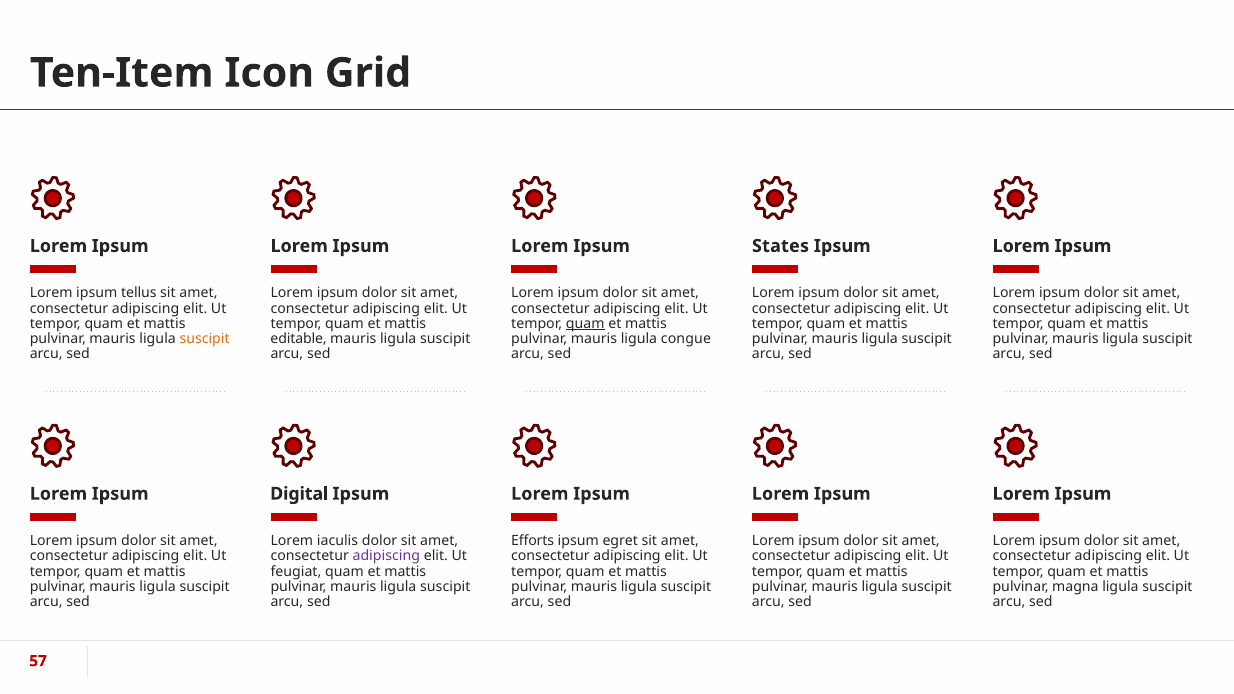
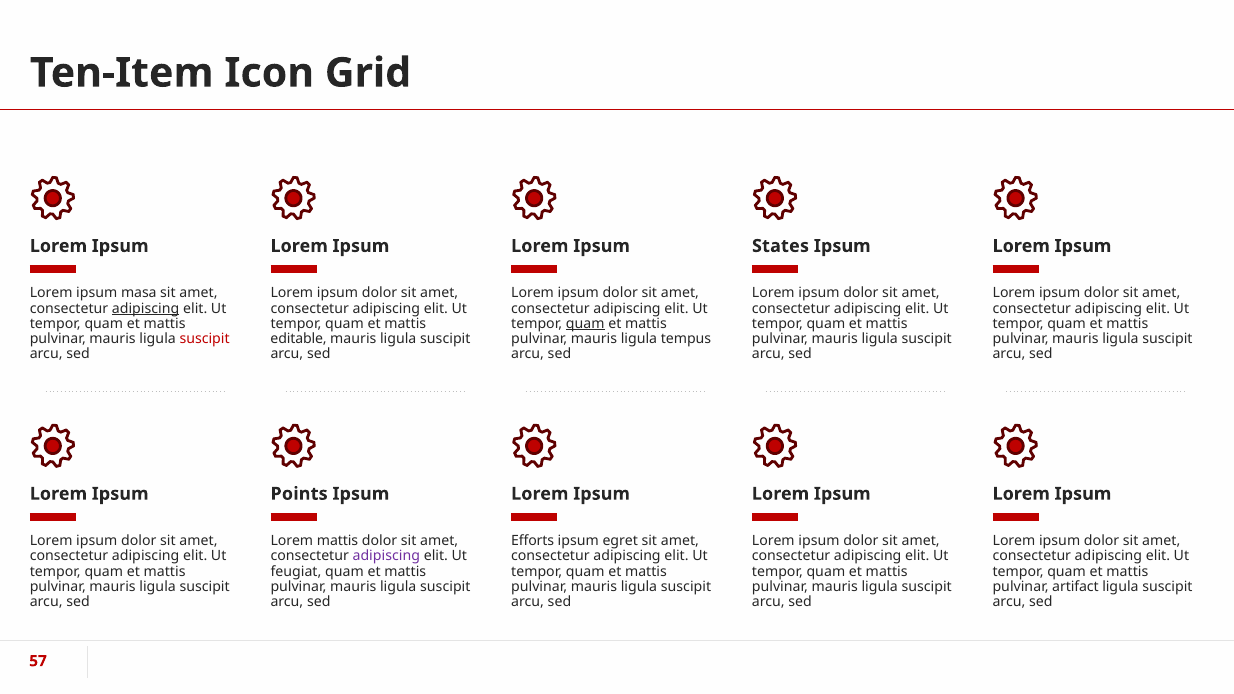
tellus: tellus -> masa
adipiscing at (146, 308) underline: none -> present
suscipit at (205, 339) colour: orange -> red
congue: congue -> tempus
Digital: Digital -> Points
Lorem iaculis: iaculis -> mattis
magna: magna -> artifact
